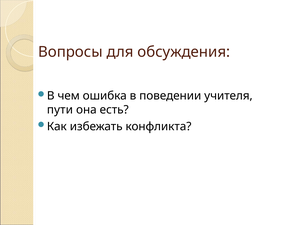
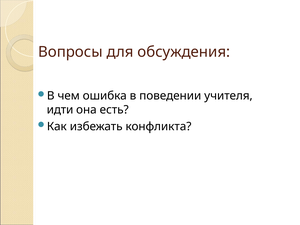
пути: пути -> идти
